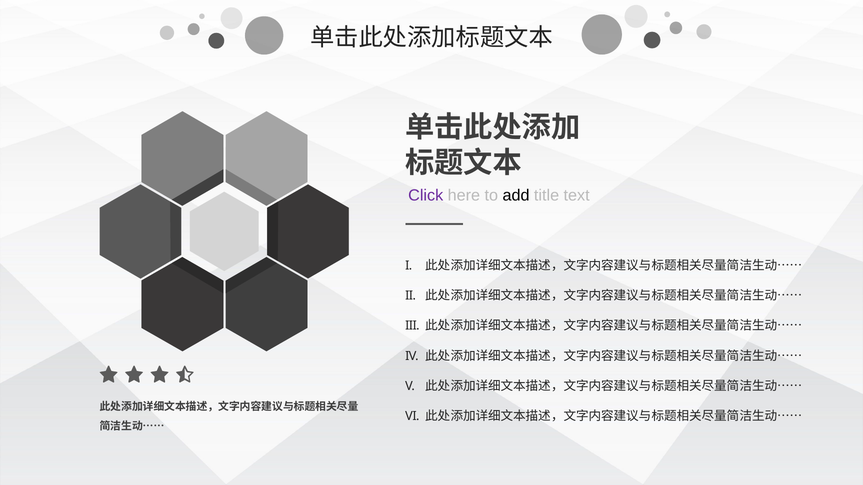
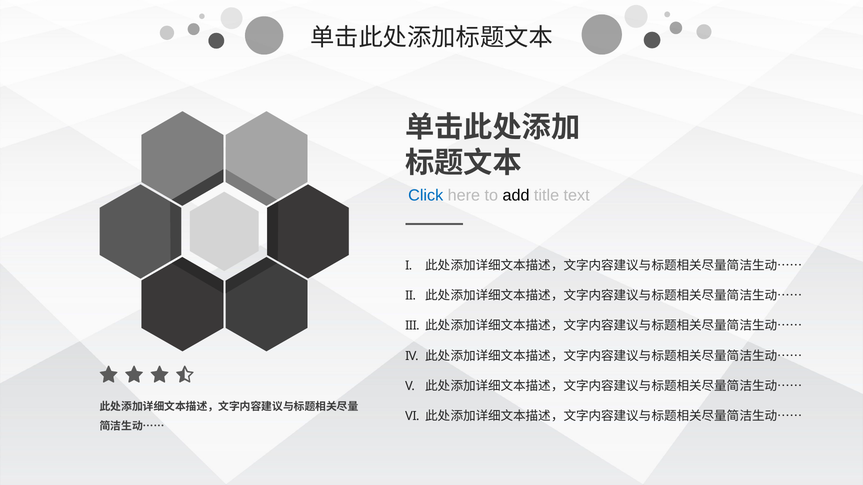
Click colour: purple -> blue
